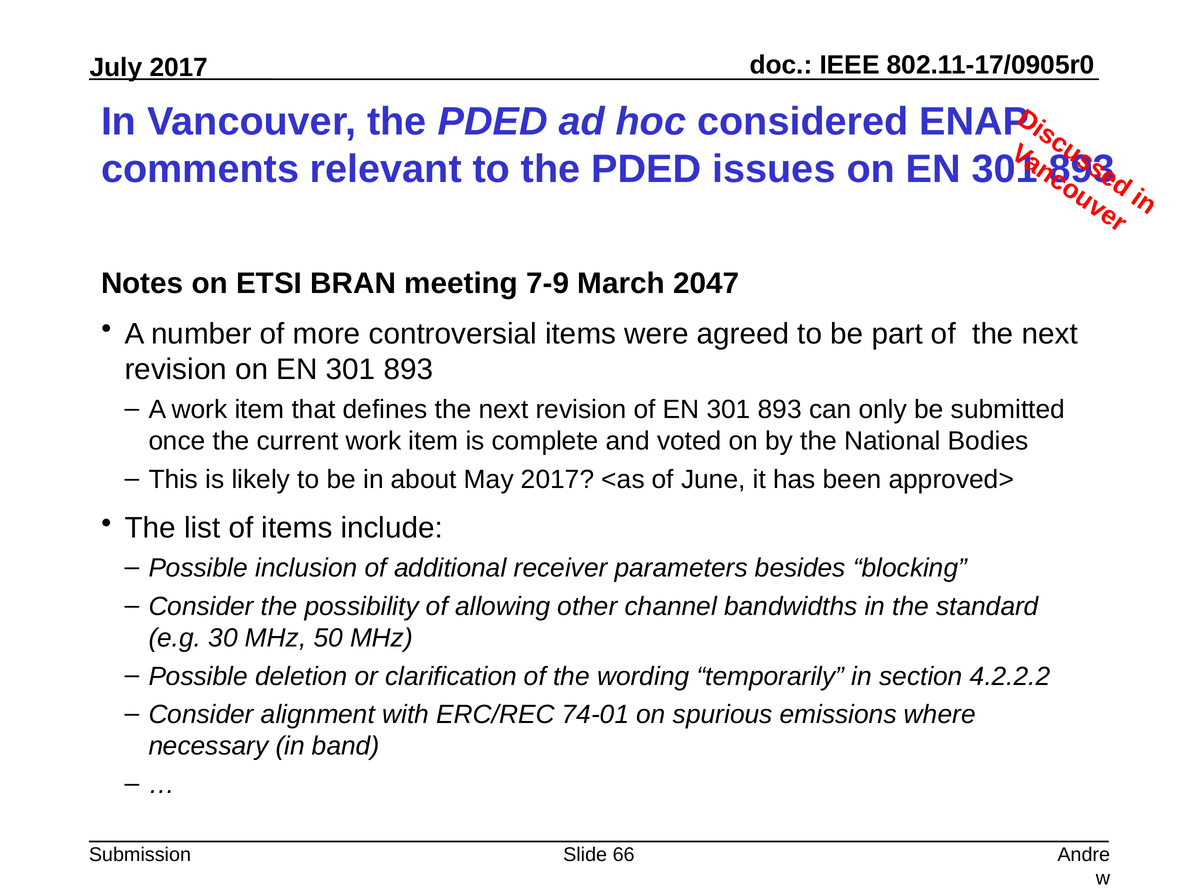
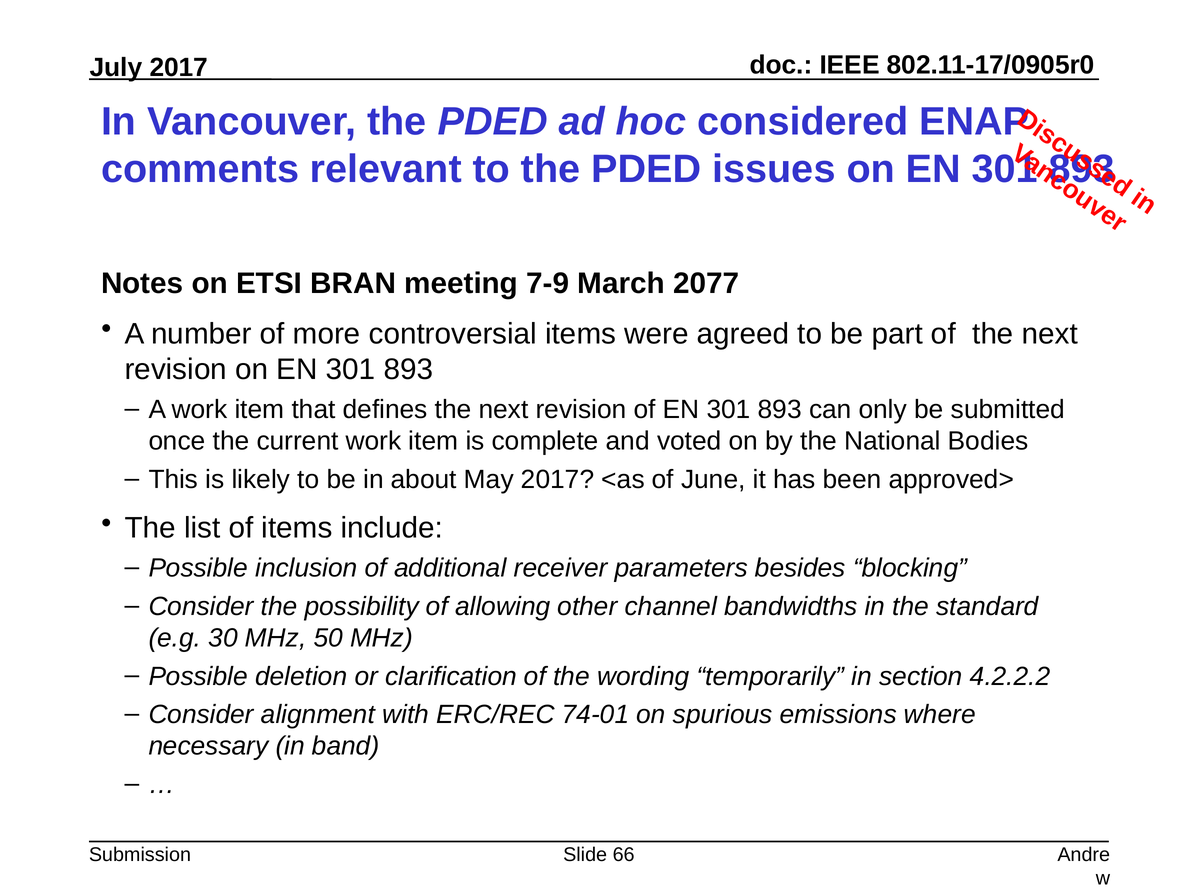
2047: 2047 -> 2077
